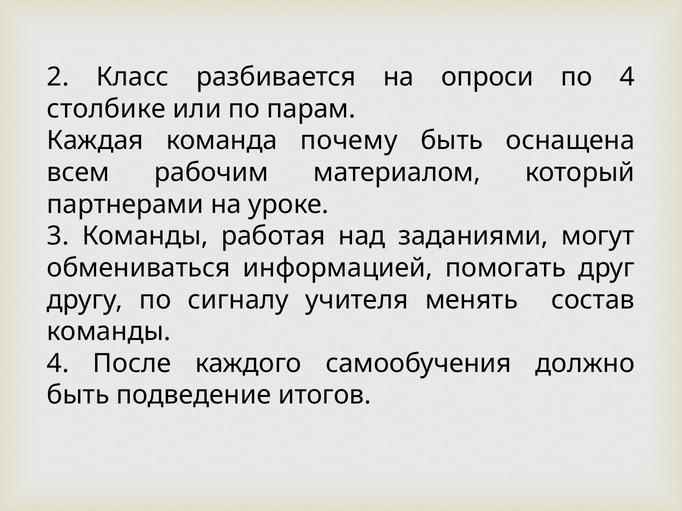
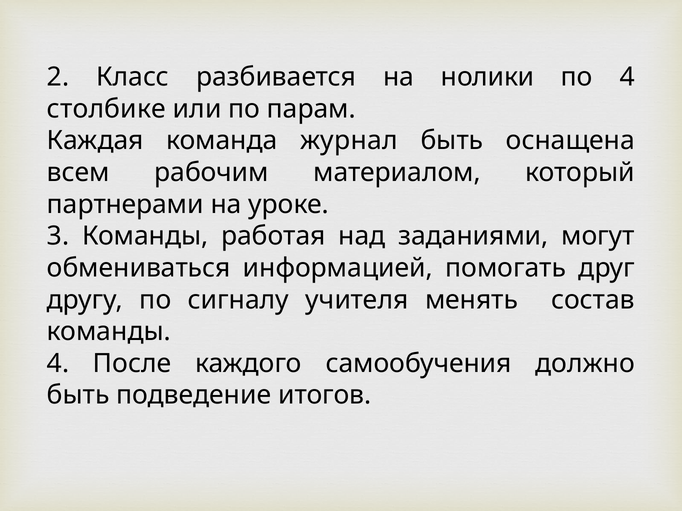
опроси: опроси -> нолики
почему: почему -> журнал
